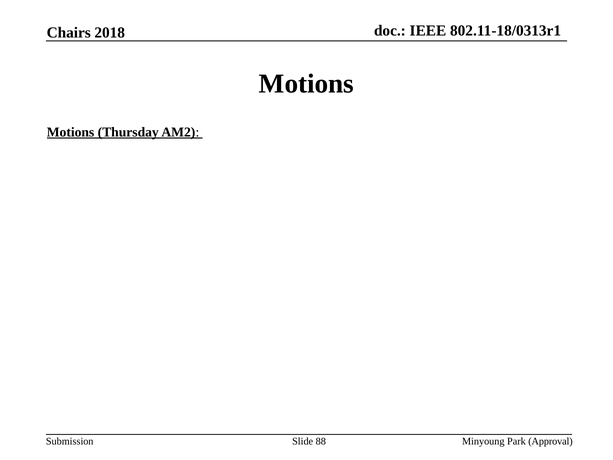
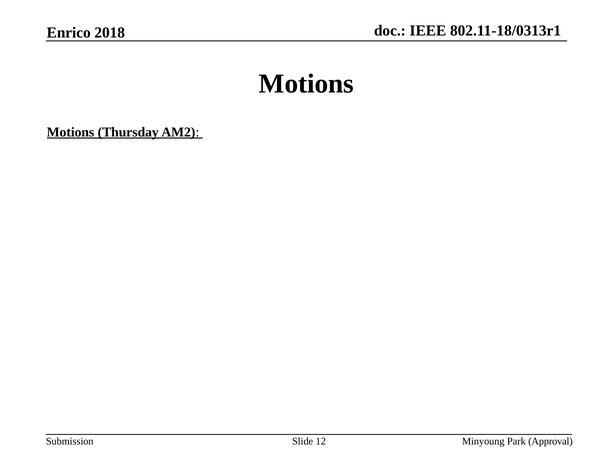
Chairs: Chairs -> Enrico
88: 88 -> 12
